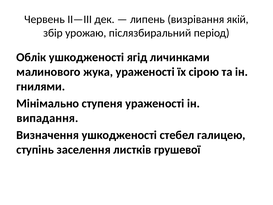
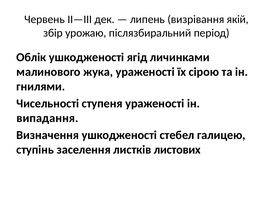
Мінімально: Мінімально -> Чисельності
грушевої: грушевої -> листових
